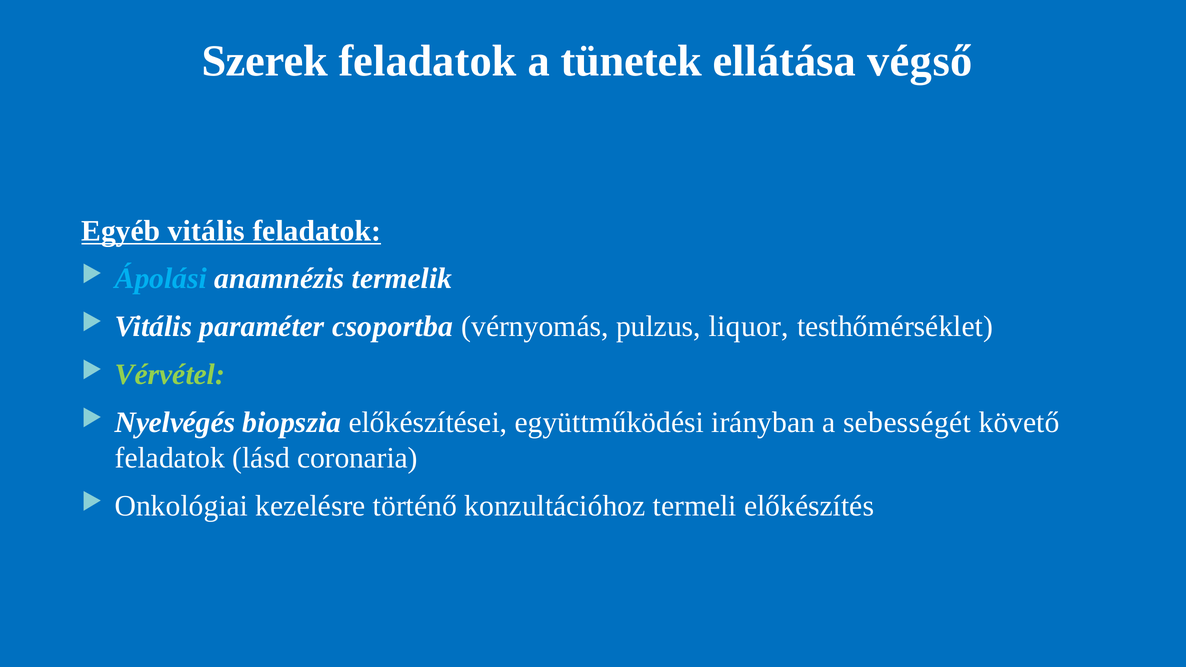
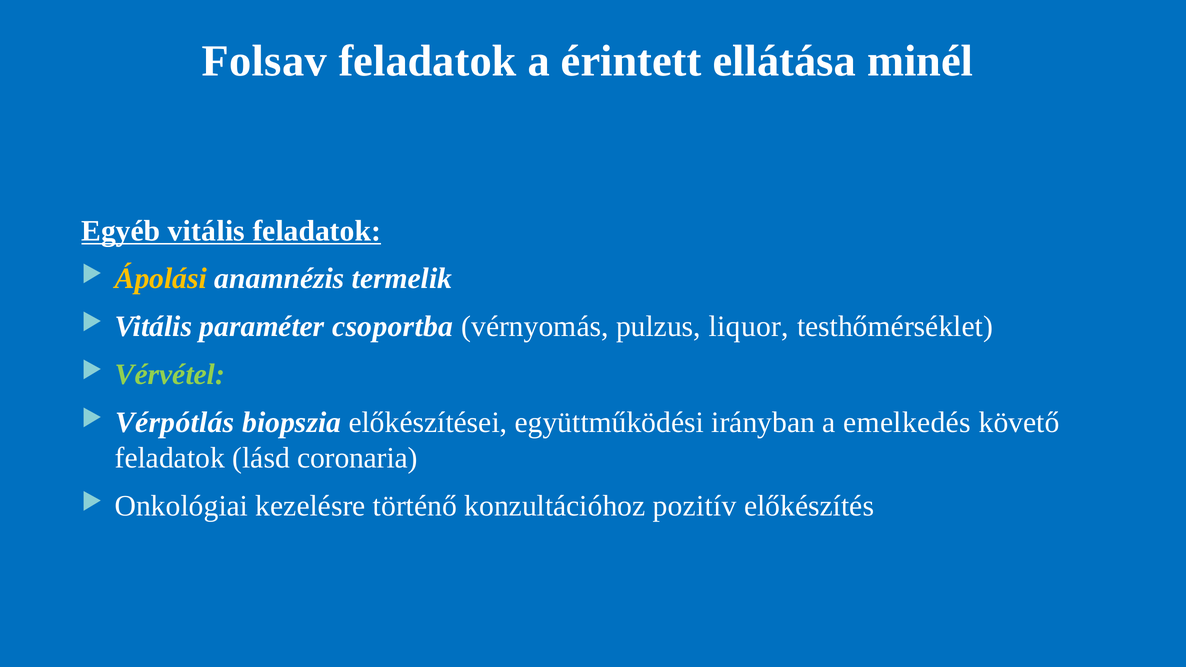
Szerek: Szerek -> Folsav
tünetek: tünetek -> érintett
végső: végső -> minél
Ápolási colour: light blue -> yellow
Nyelvégés: Nyelvégés -> Vérpótlás
sebességét: sebességét -> emelkedés
termeli: termeli -> pozitív
